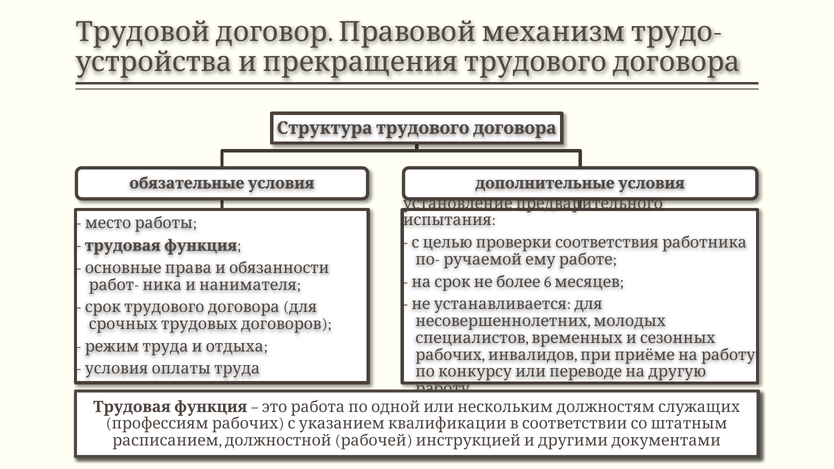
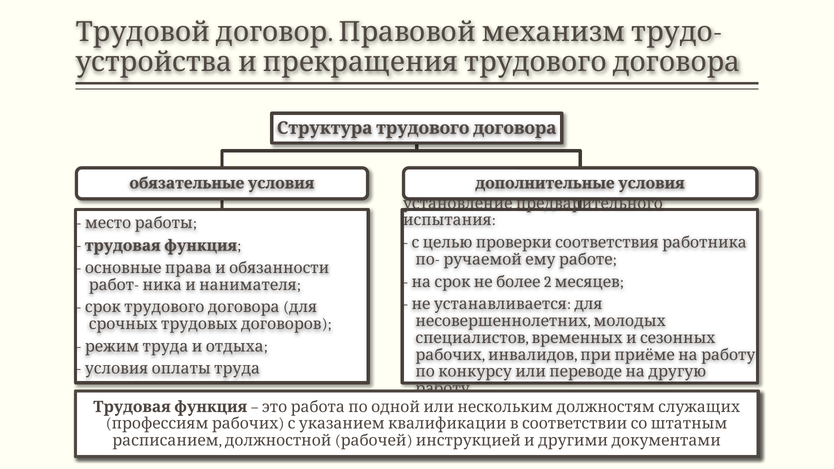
6: 6 -> 2
